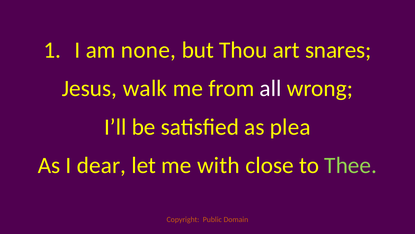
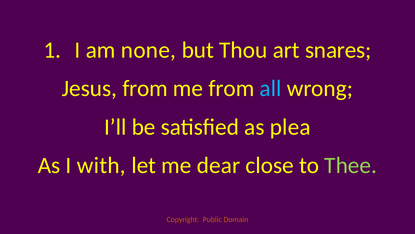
Jesus walk: walk -> from
all colour: white -> light blue
dear: dear -> with
with: with -> dear
